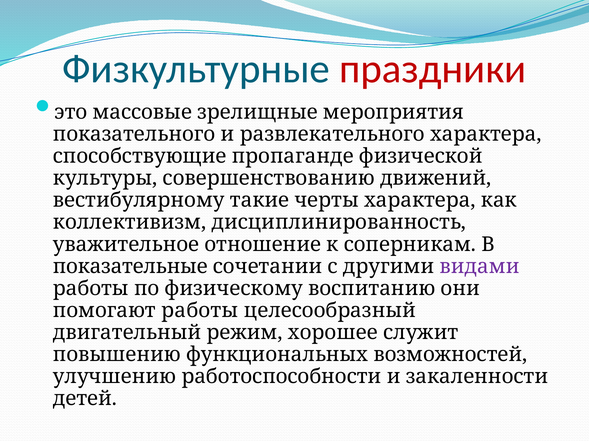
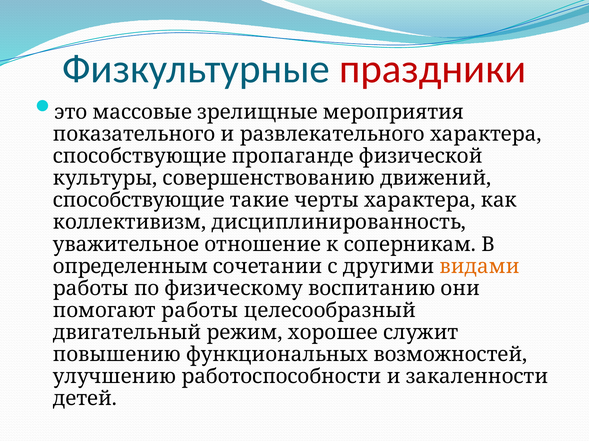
вестибулярному at (139, 201): вестибулярному -> способствующие
показательные: показательные -> определенным
видами colour: purple -> orange
